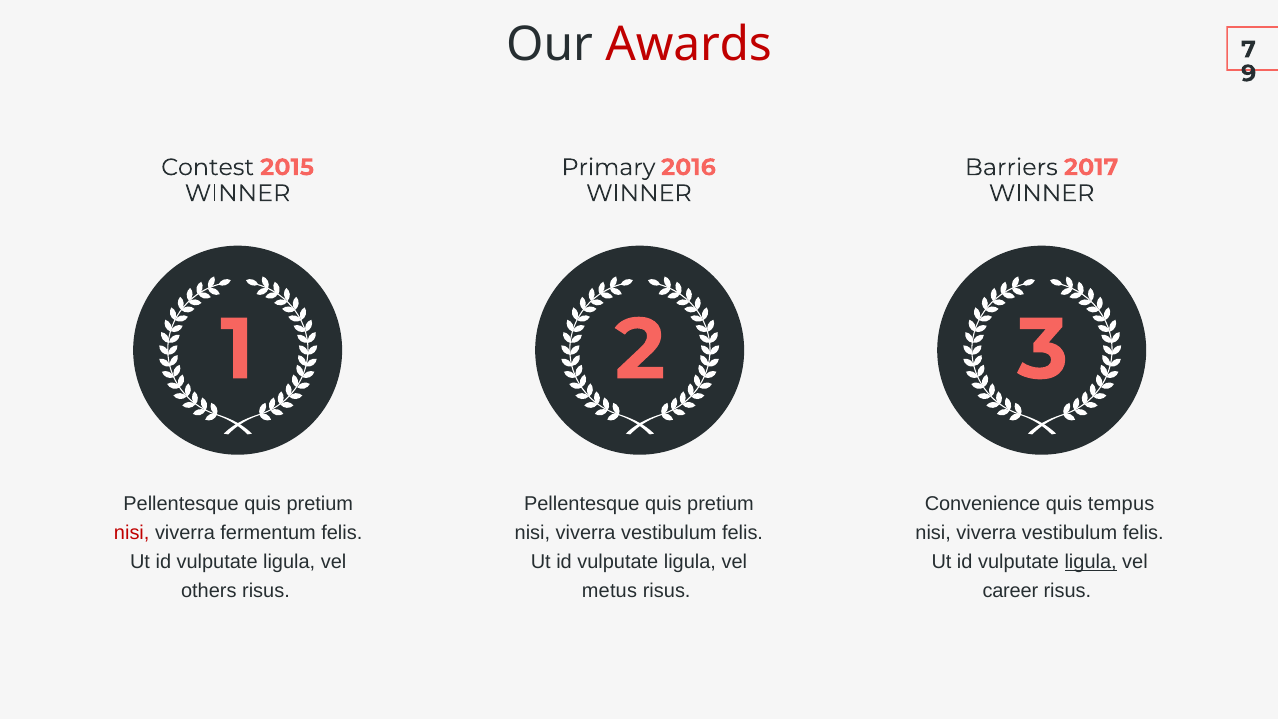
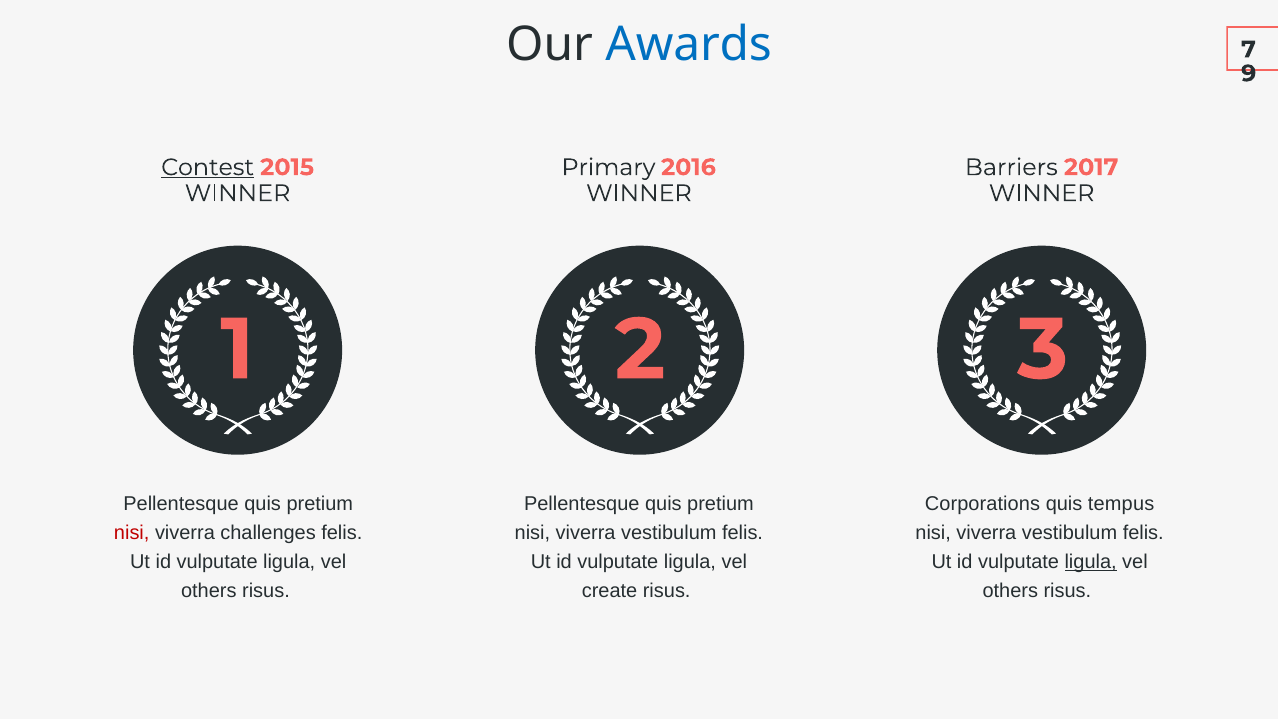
Awards colour: red -> blue
Contest underline: none -> present
Convenience: Convenience -> Corporations
fermentum: fermentum -> challenges
metus: metus -> create
career at (1010, 590): career -> others
